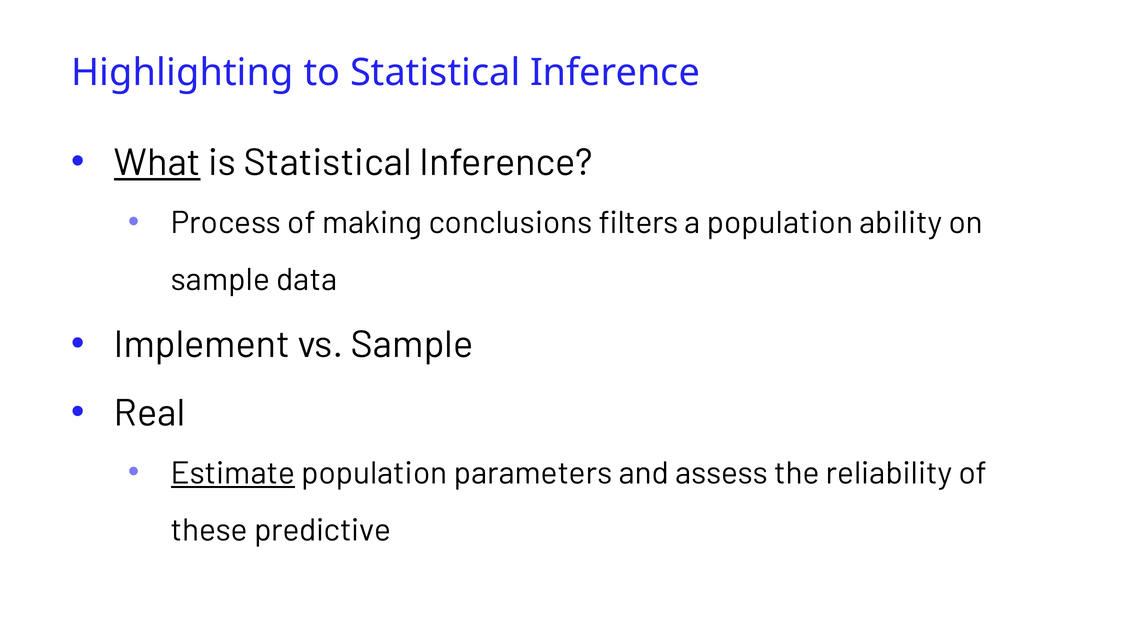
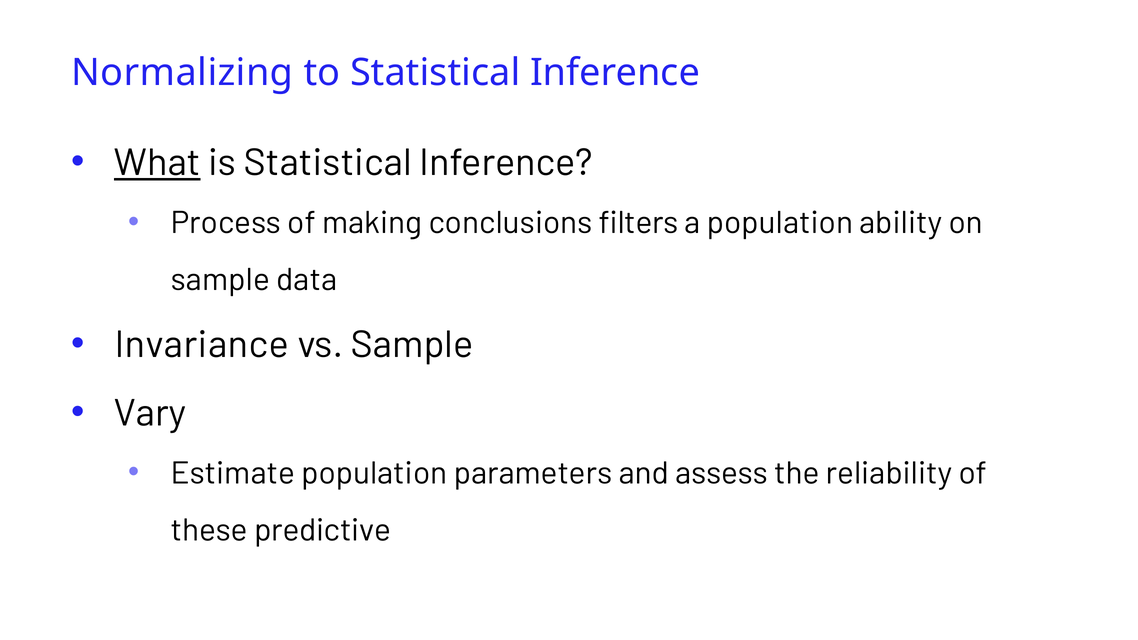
Highlighting: Highlighting -> Normalizing
Implement: Implement -> Invariance
Real: Real -> Vary
Estimate underline: present -> none
